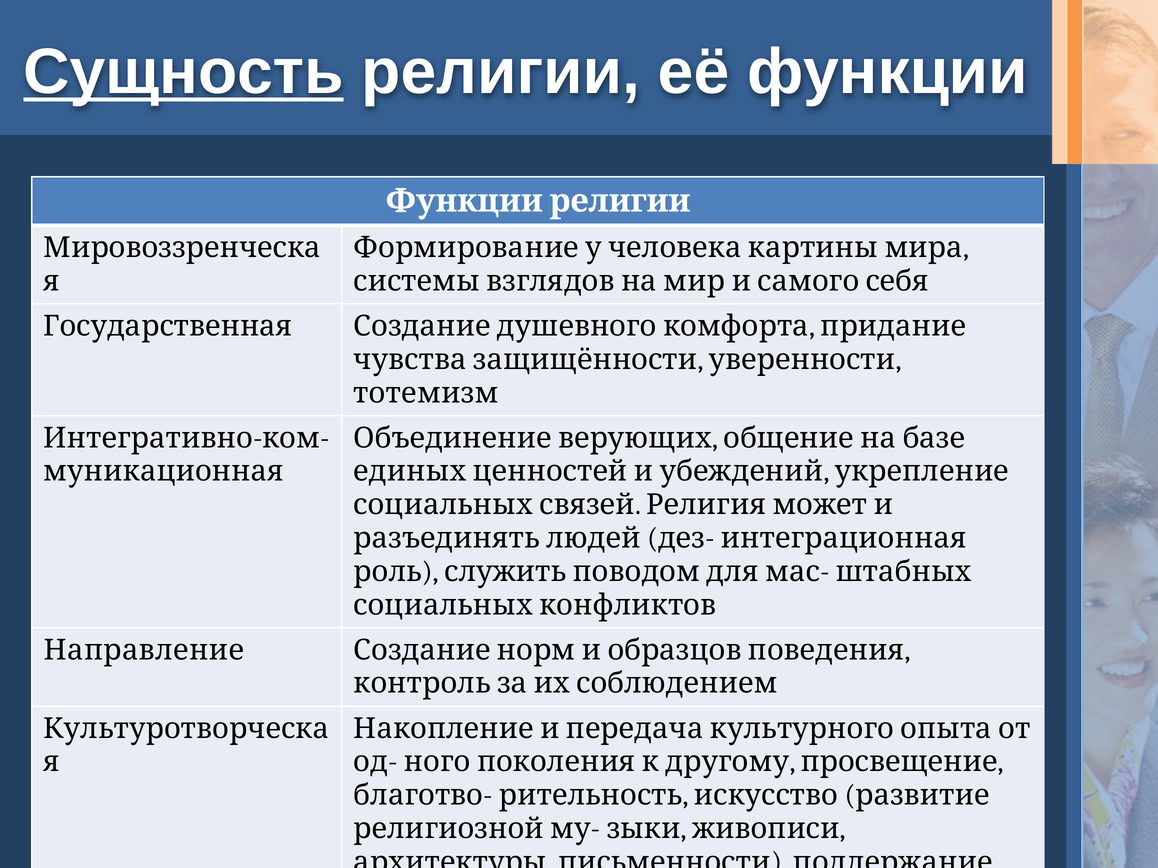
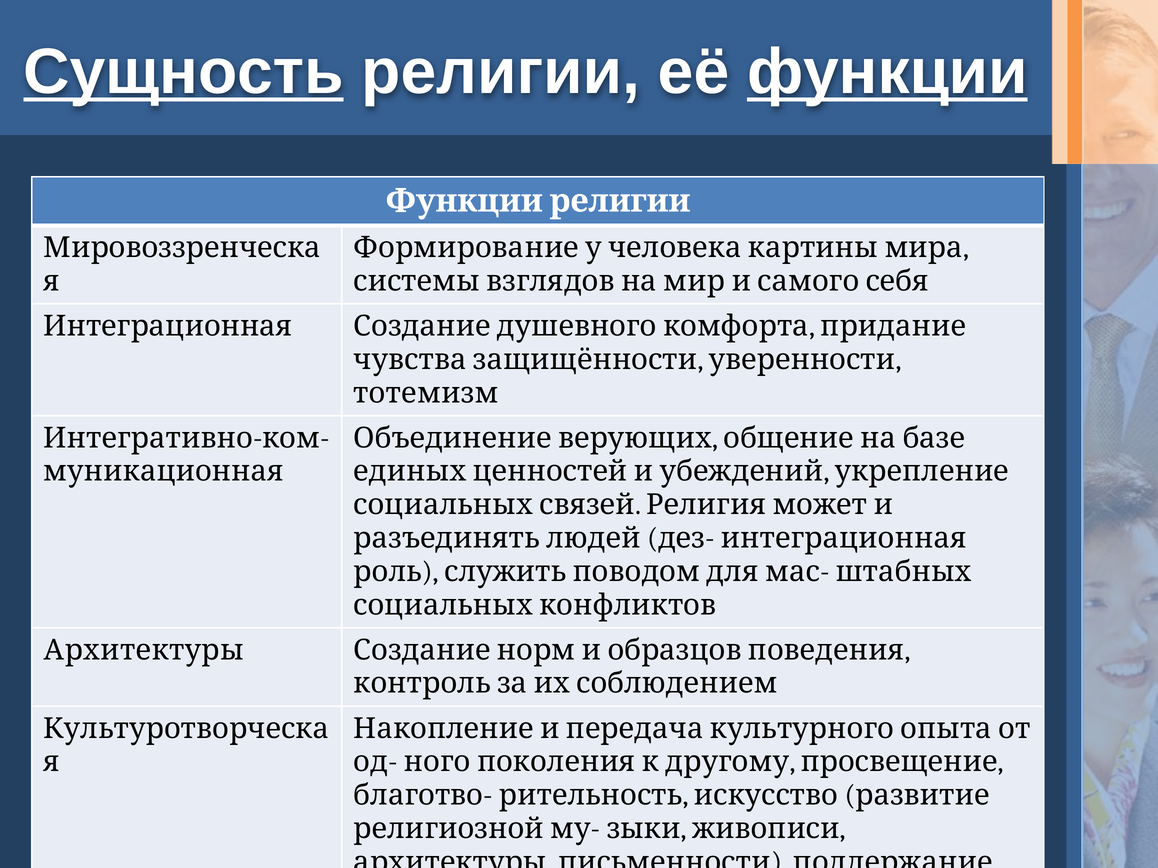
функции underline: none -> present
Государственная at (168, 326): Государственная -> Интеграционная
Направление at (144, 650): Направление -> Архитектуры
